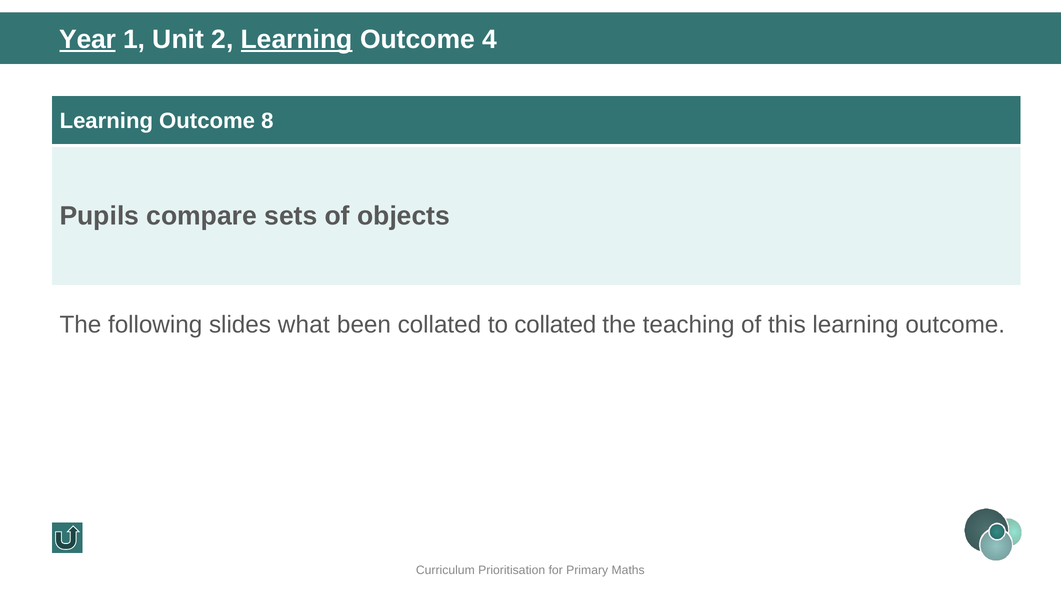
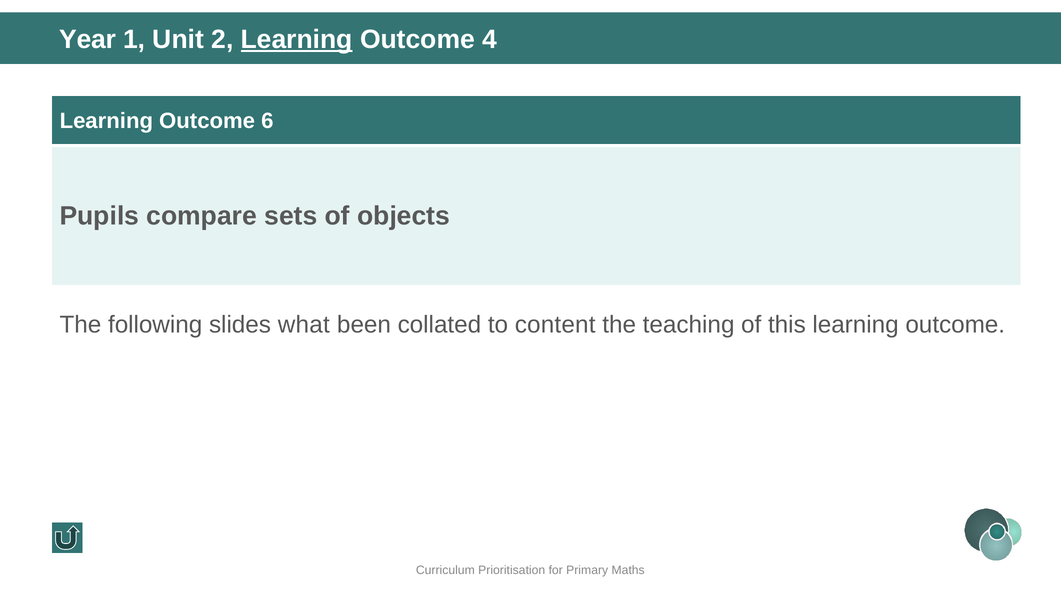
Year underline: present -> none
8: 8 -> 6
to collated: collated -> content
